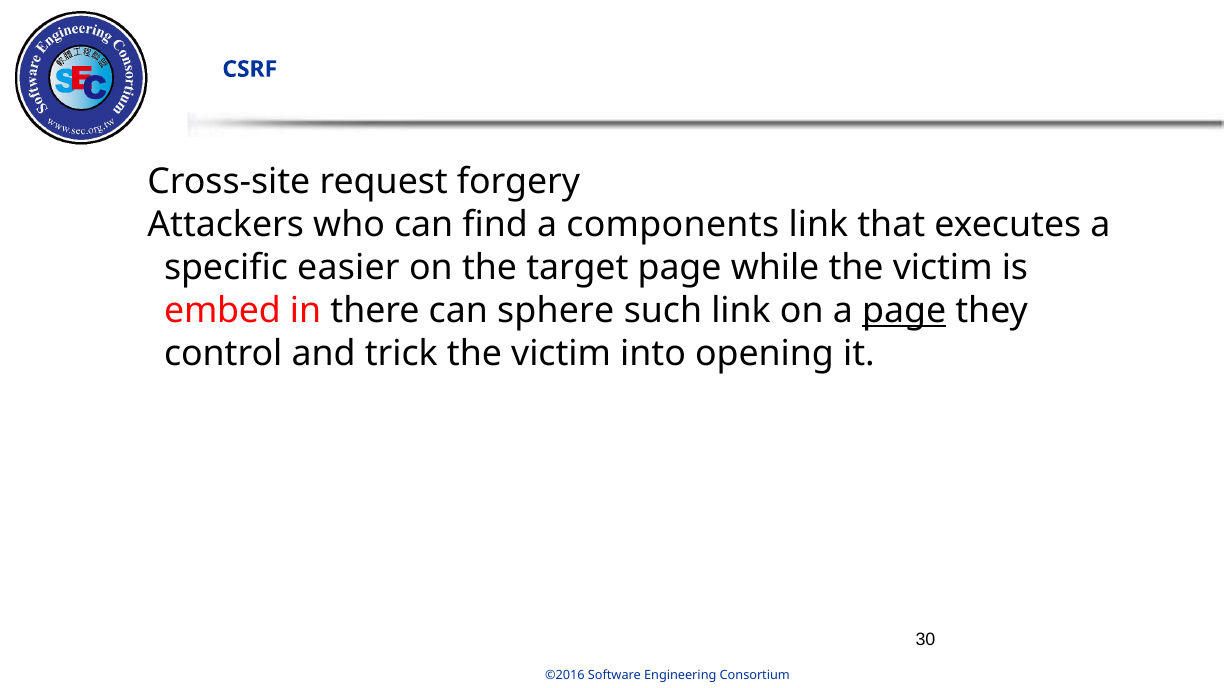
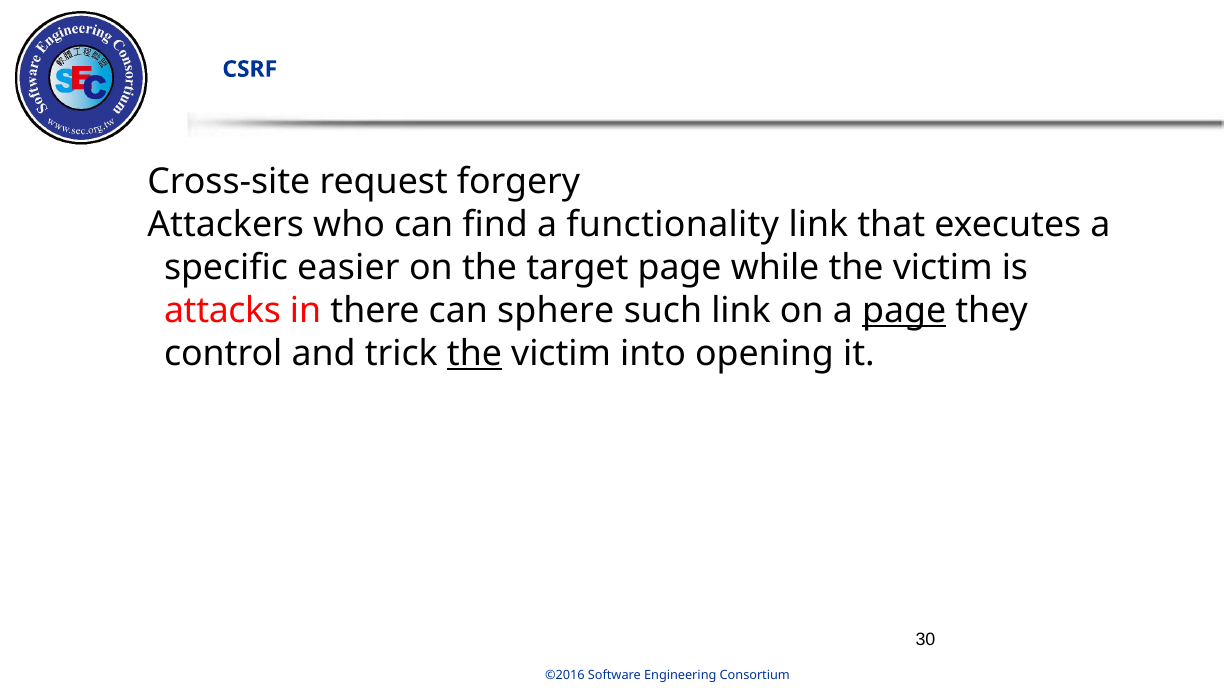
components: components -> functionality
embed: embed -> attacks
the at (475, 354) underline: none -> present
